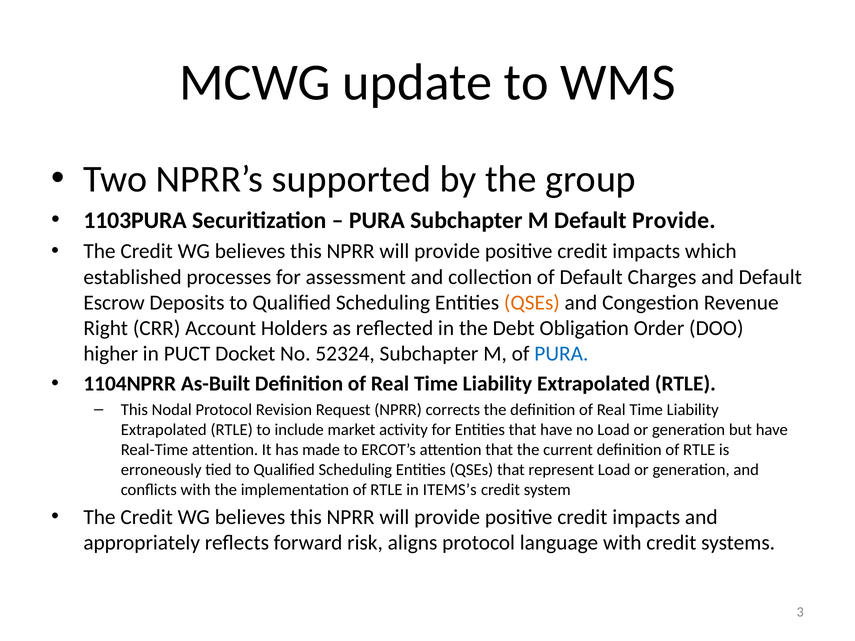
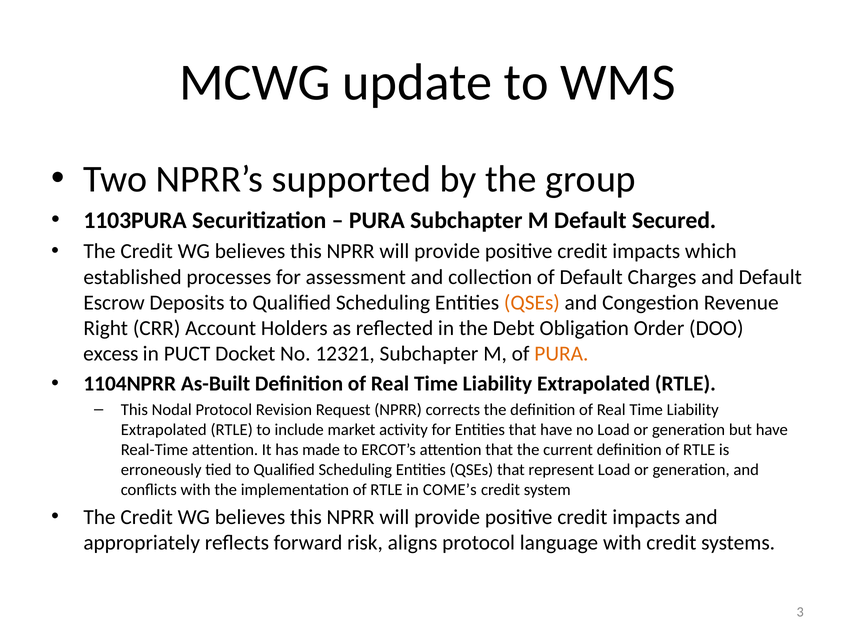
Default Provide: Provide -> Secured
higher: higher -> excess
52324: 52324 -> 12321
PURA at (561, 354) colour: blue -> orange
ITEMS’s: ITEMS’s -> COME’s
